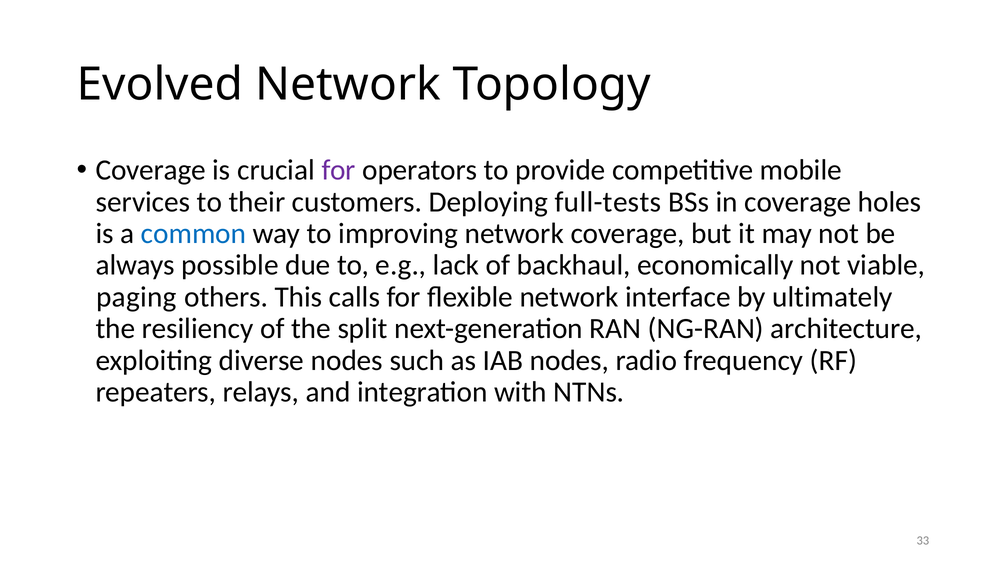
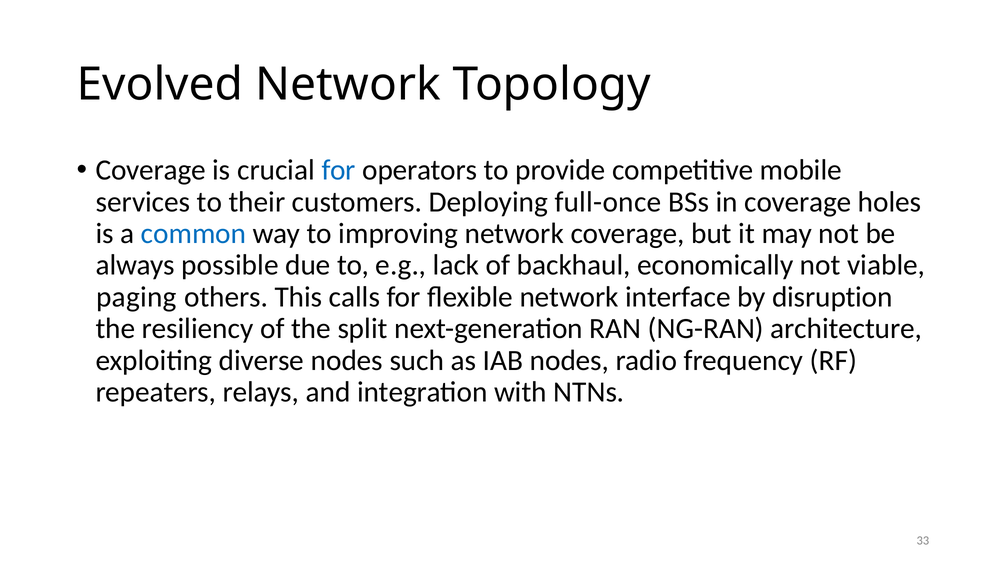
for at (339, 170) colour: purple -> blue
full-tests: full-tests -> full-once
ultimately: ultimately -> disruption
